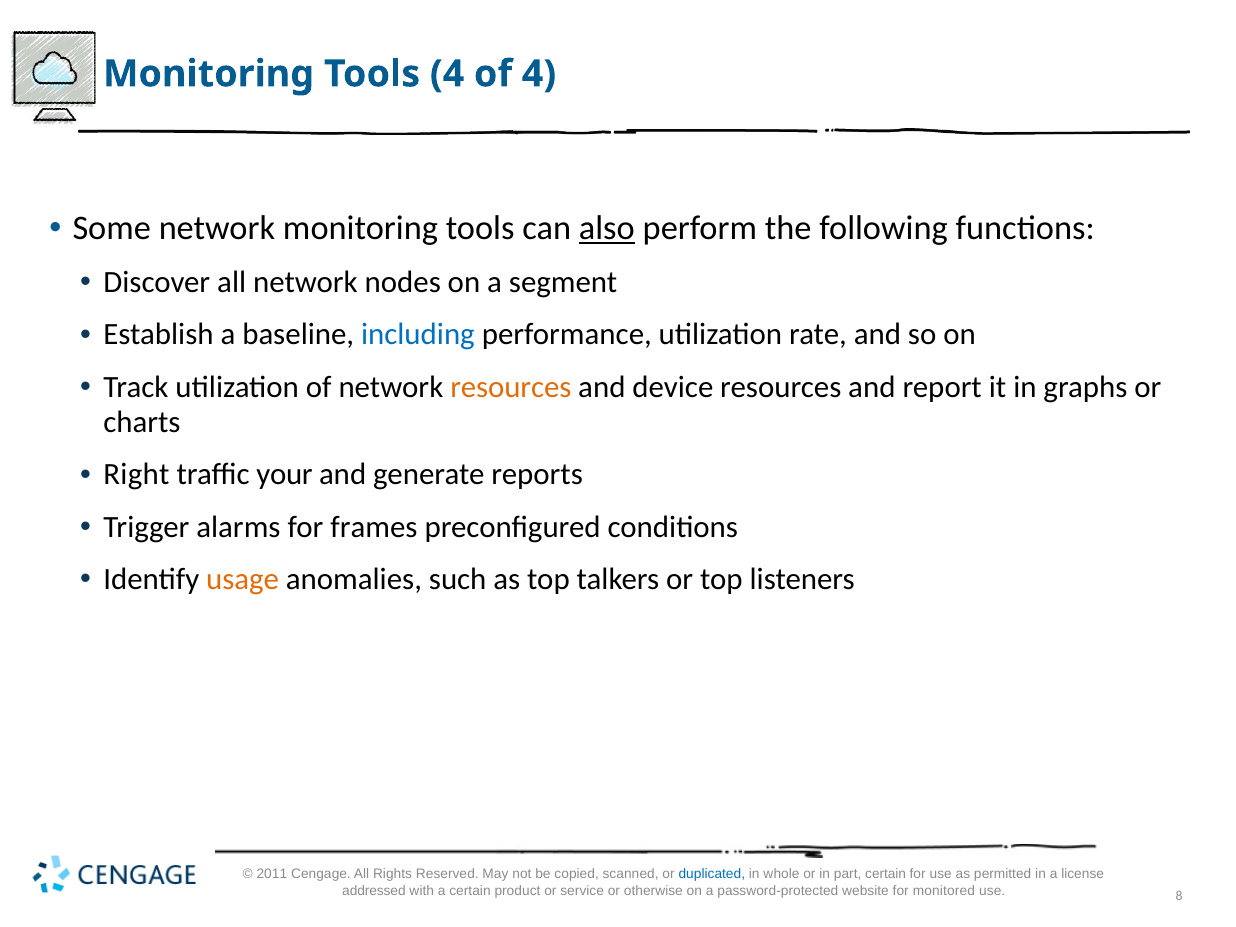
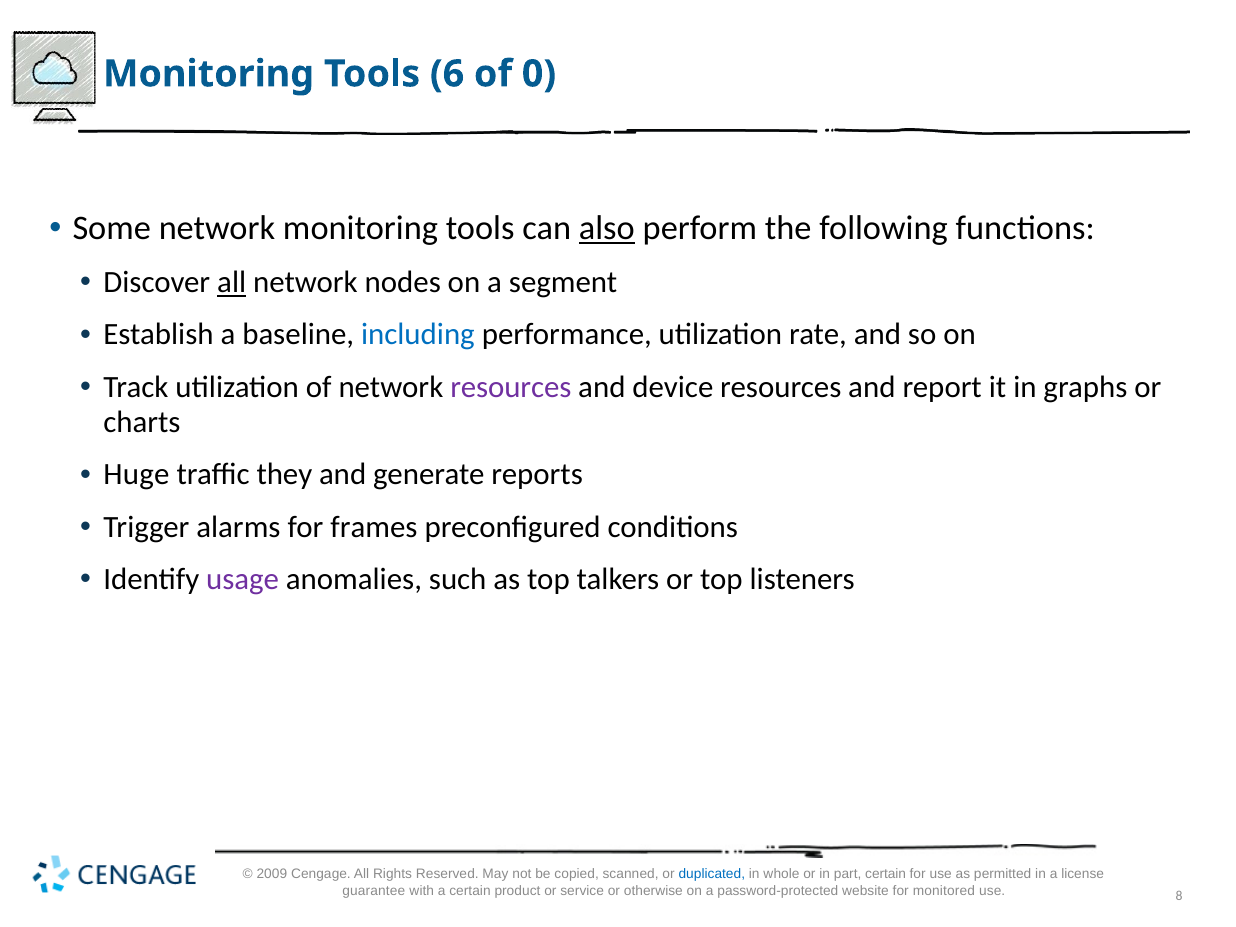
Tools 4: 4 -> 6
of 4: 4 -> 0
all at (232, 282) underline: none -> present
resources at (511, 387) colour: orange -> purple
Right: Right -> Huge
your: your -> they
usage colour: orange -> purple
2011: 2011 -> 2009
addressed: addressed -> guarantee
